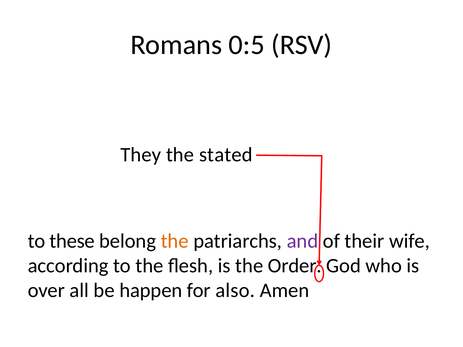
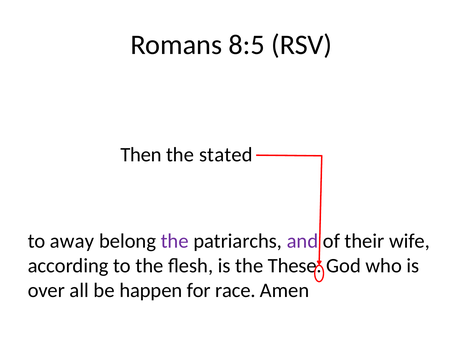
0:5: 0:5 -> 8:5
They: They -> Then
these: these -> away
the at (175, 241) colour: orange -> purple
Order: Order -> These
also: also -> race
